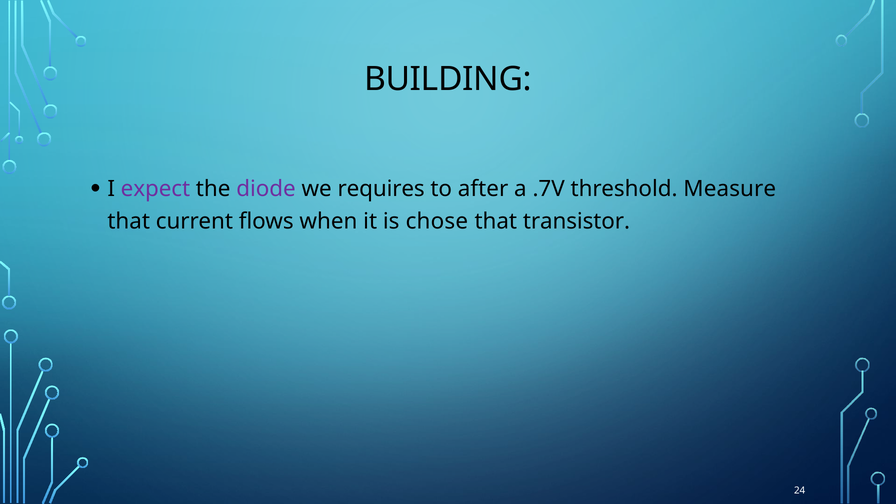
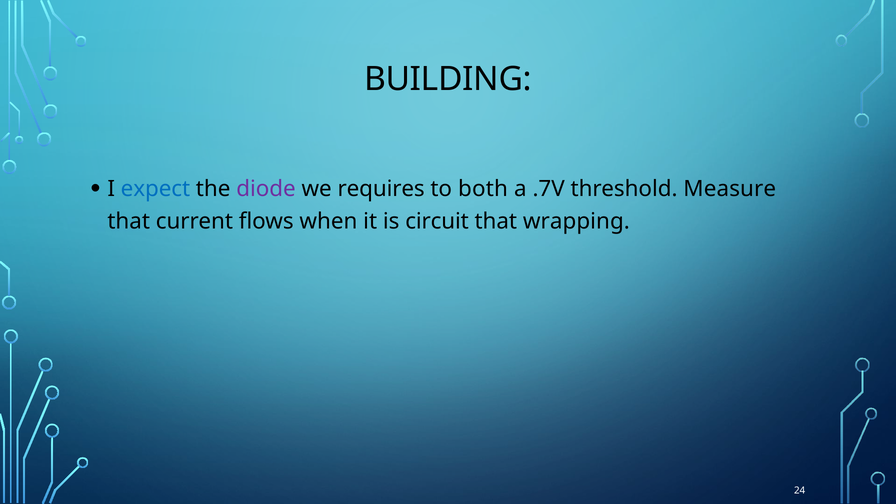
expect colour: purple -> blue
after: after -> both
chose: chose -> circuit
transistor: transistor -> wrapping
